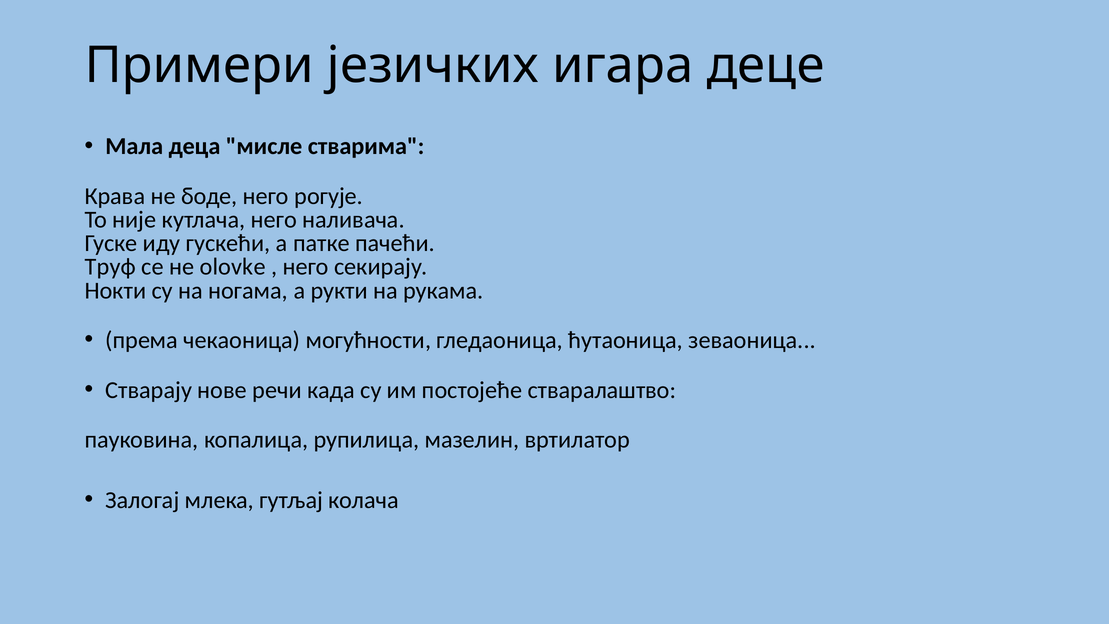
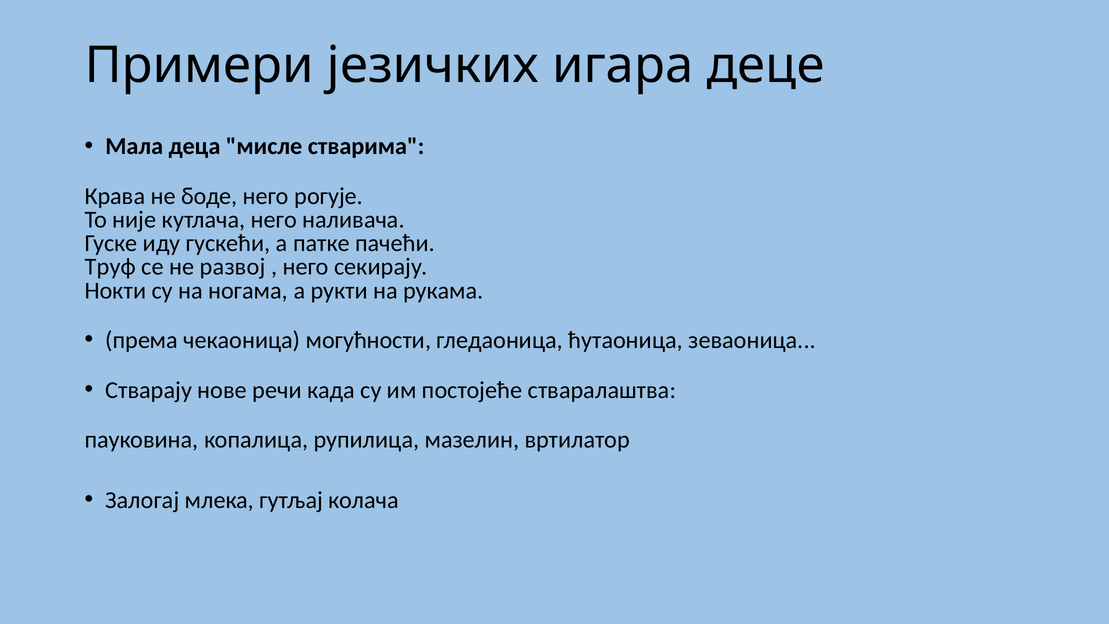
olovke: olovke -> развој
стваралаштво: стваралаштво -> стваралаштва
